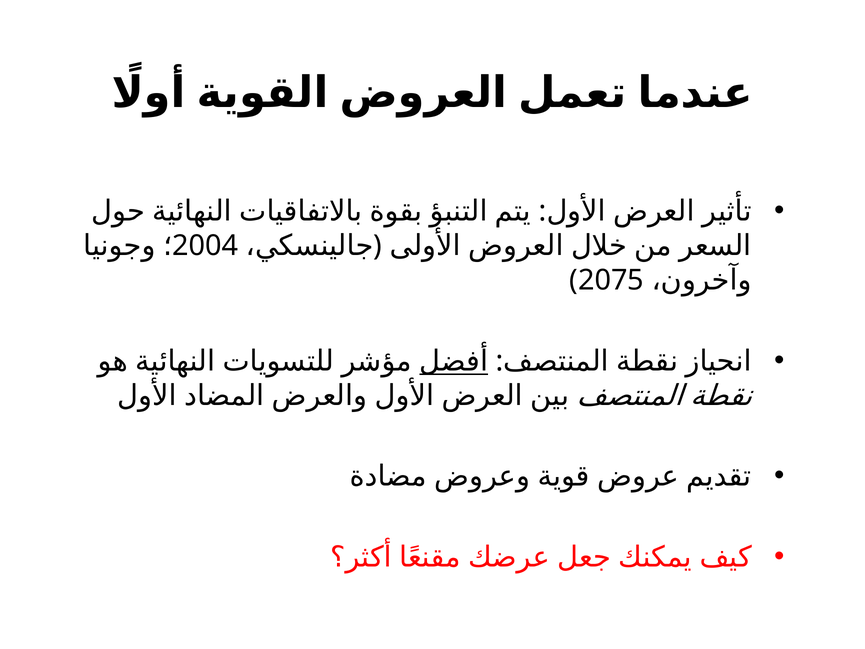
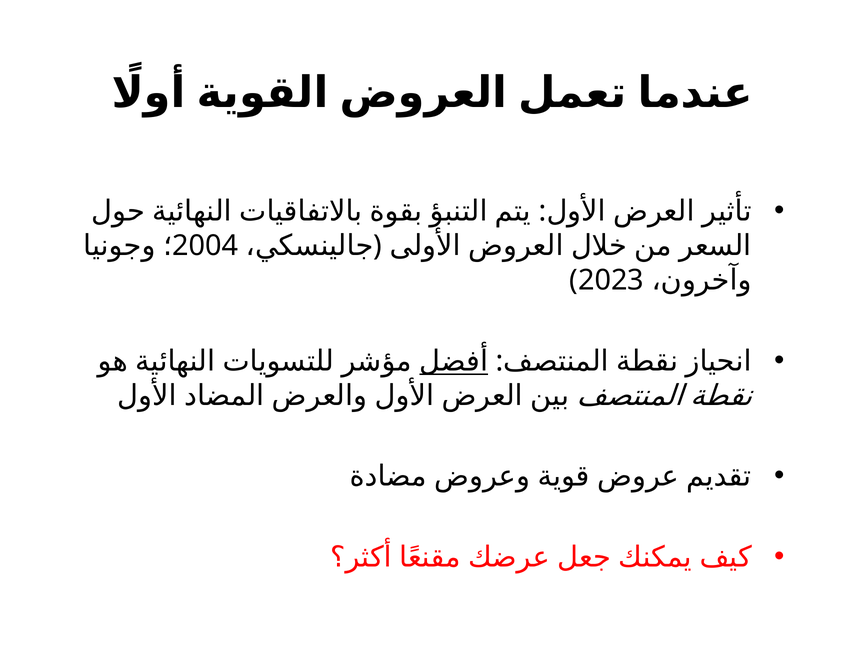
2075: 2075 -> 2023
